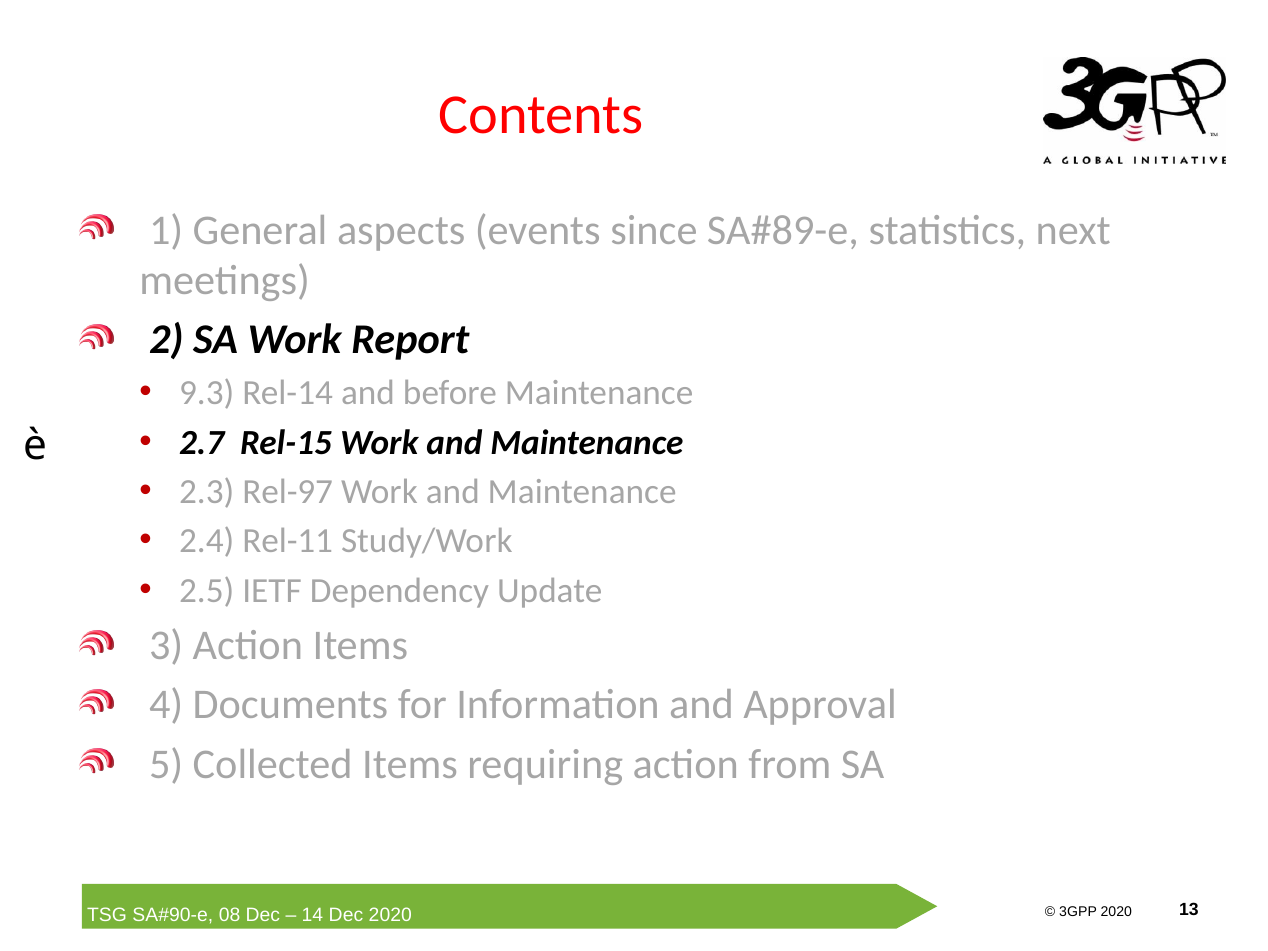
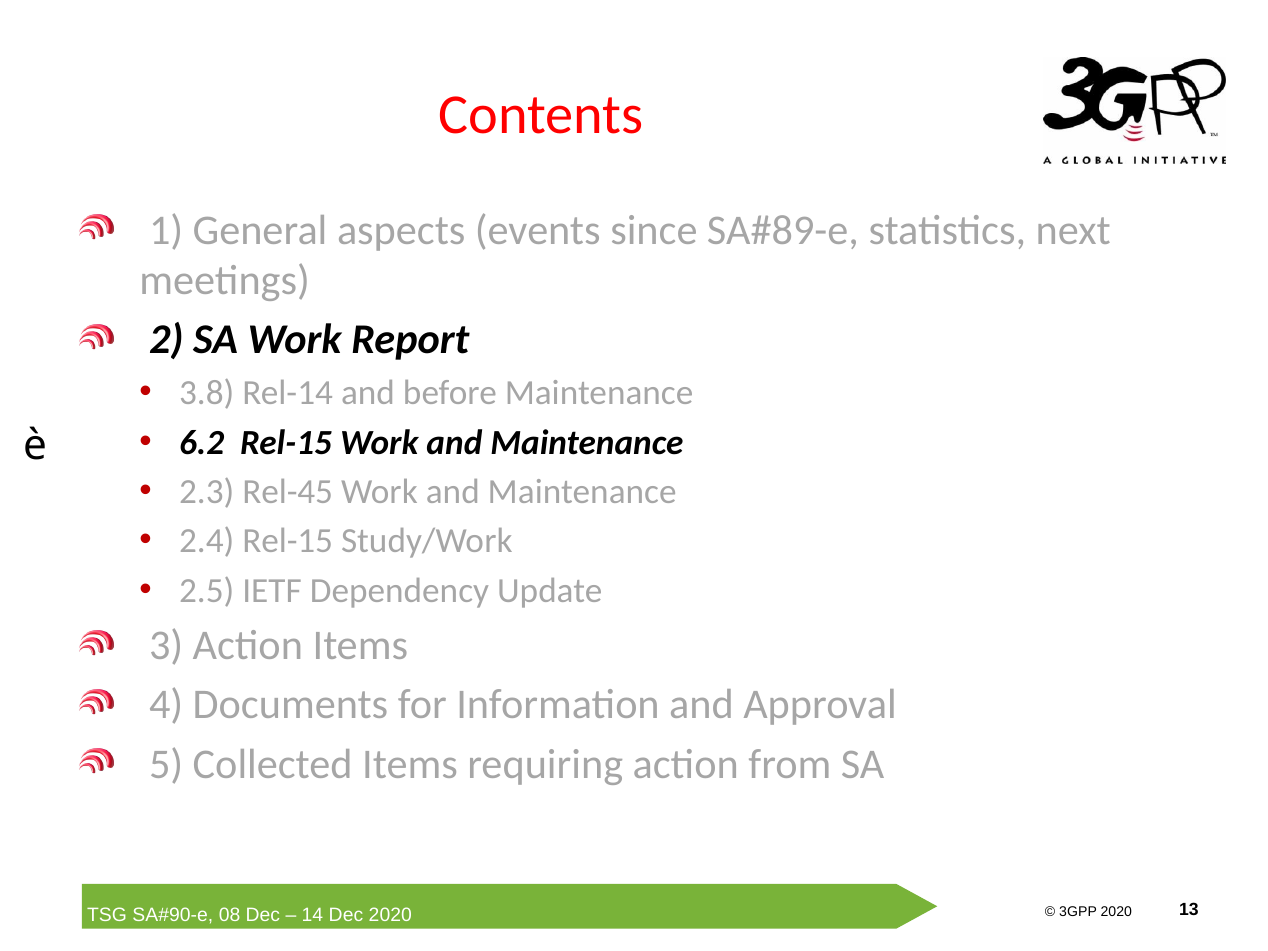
9.3: 9.3 -> 3.8
2.7: 2.7 -> 6.2
Rel-97: Rel-97 -> Rel-45
2.4 Rel-11: Rel-11 -> Rel-15
